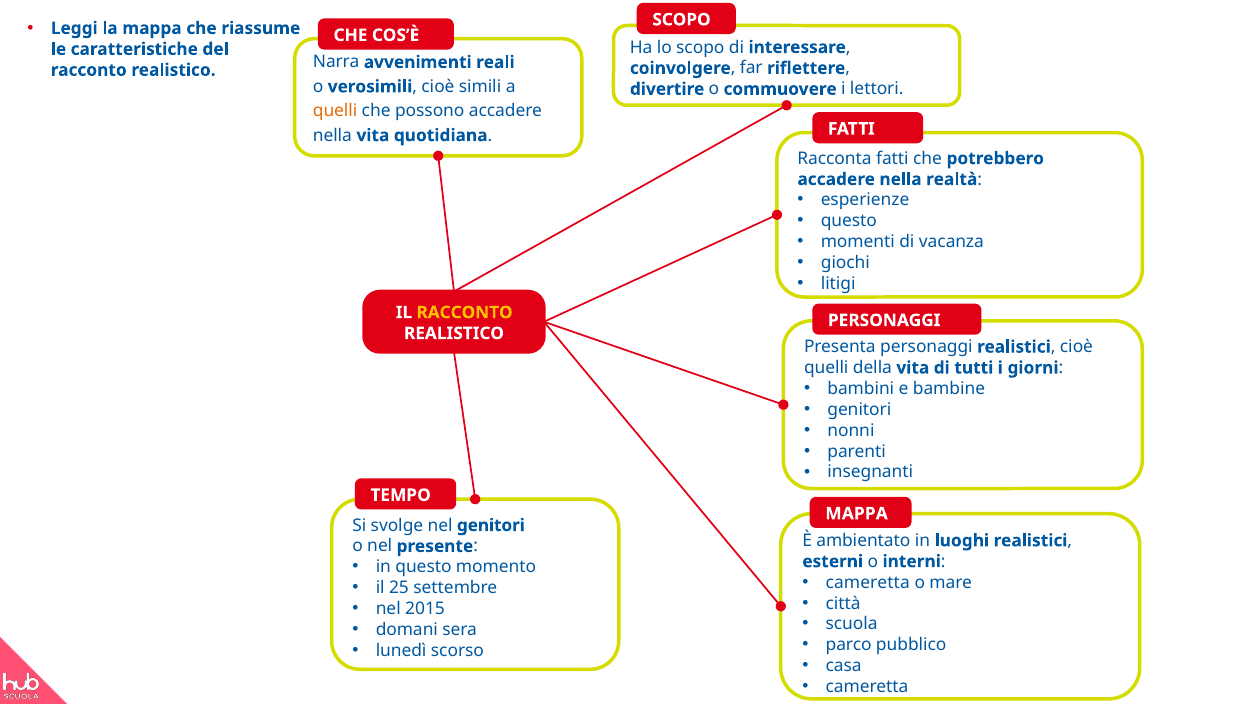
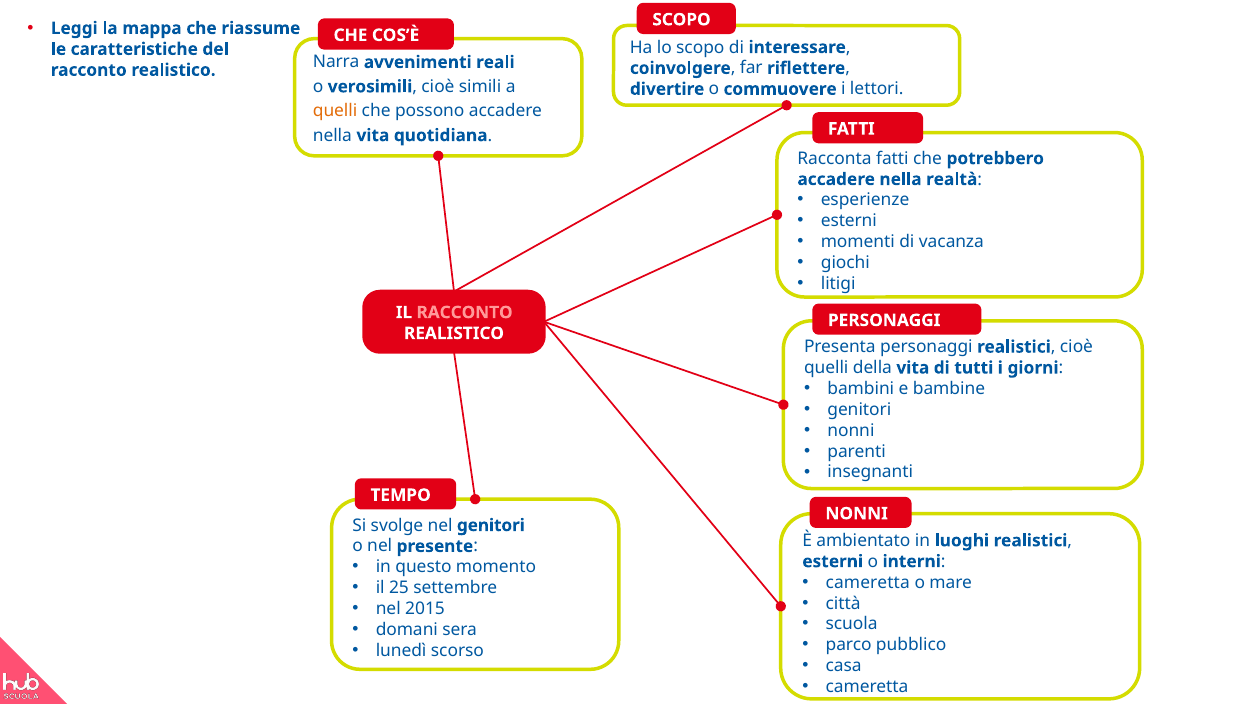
questo at (849, 221): questo -> esterni
RACCONTO at (465, 312) colour: yellow -> pink
MAPPA at (857, 513): MAPPA -> NONNI
